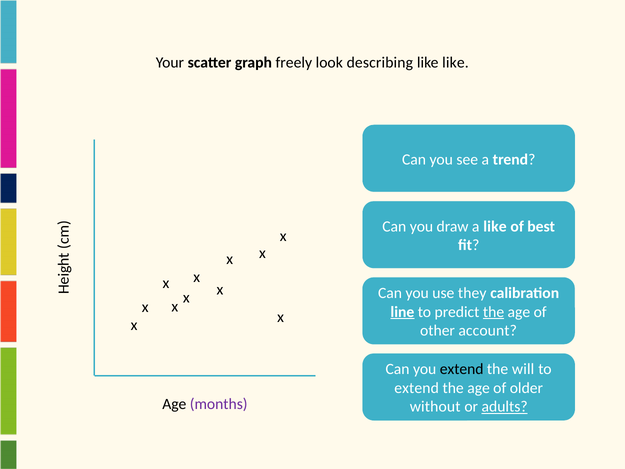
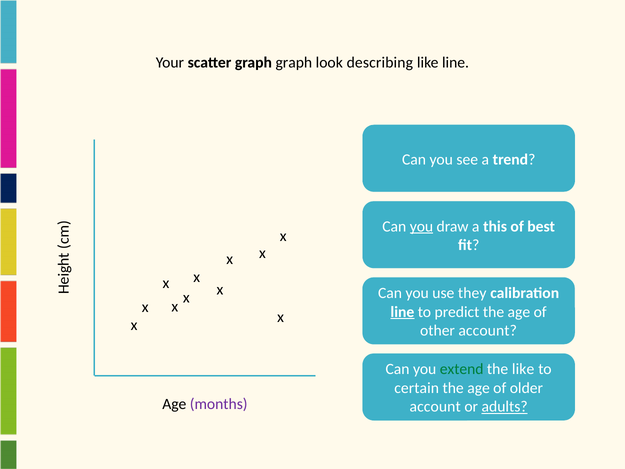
graph freely: freely -> graph
like like: like -> line
you at (421, 226) underline: none -> present
a like: like -> this
the at (494, 312) underline: present -> none
extend at (462, 369) colour: black -> green
the will: will -> like
extend at (417, 388): extend -> certain
without at (435, 407): without -> account
